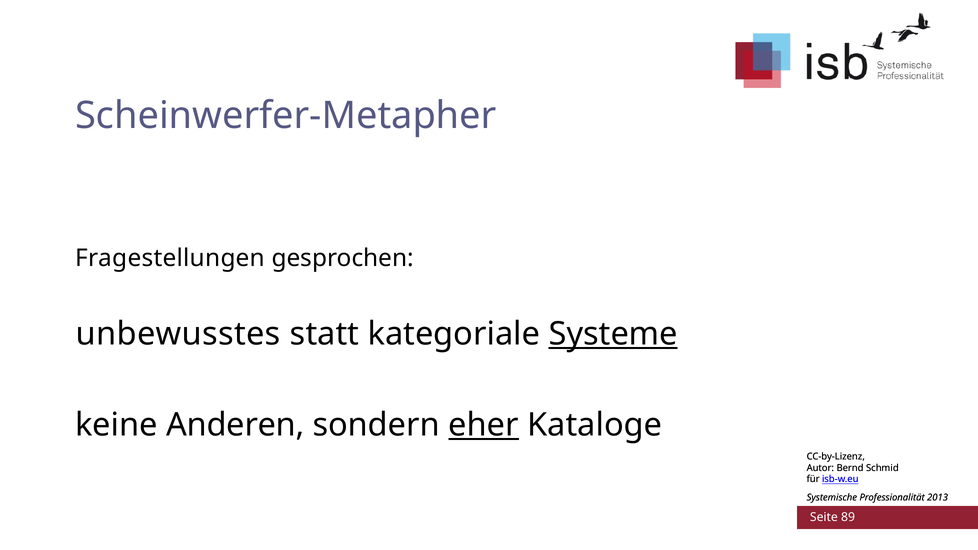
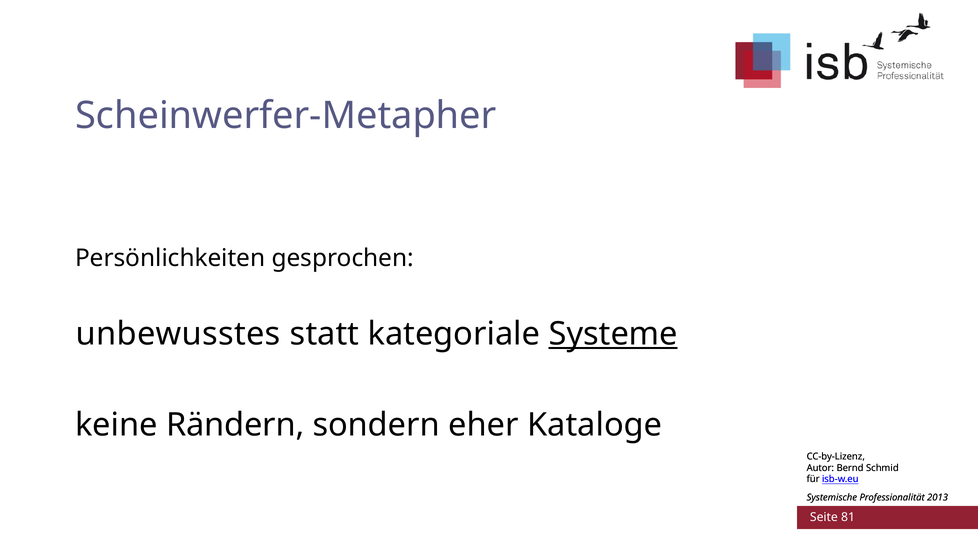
Fragestellungen: Fragestellungen -> Persönlichkeiten
Anderen: Anderen -> Rändern
eher underline: present -> none
89: 89 -> 81
